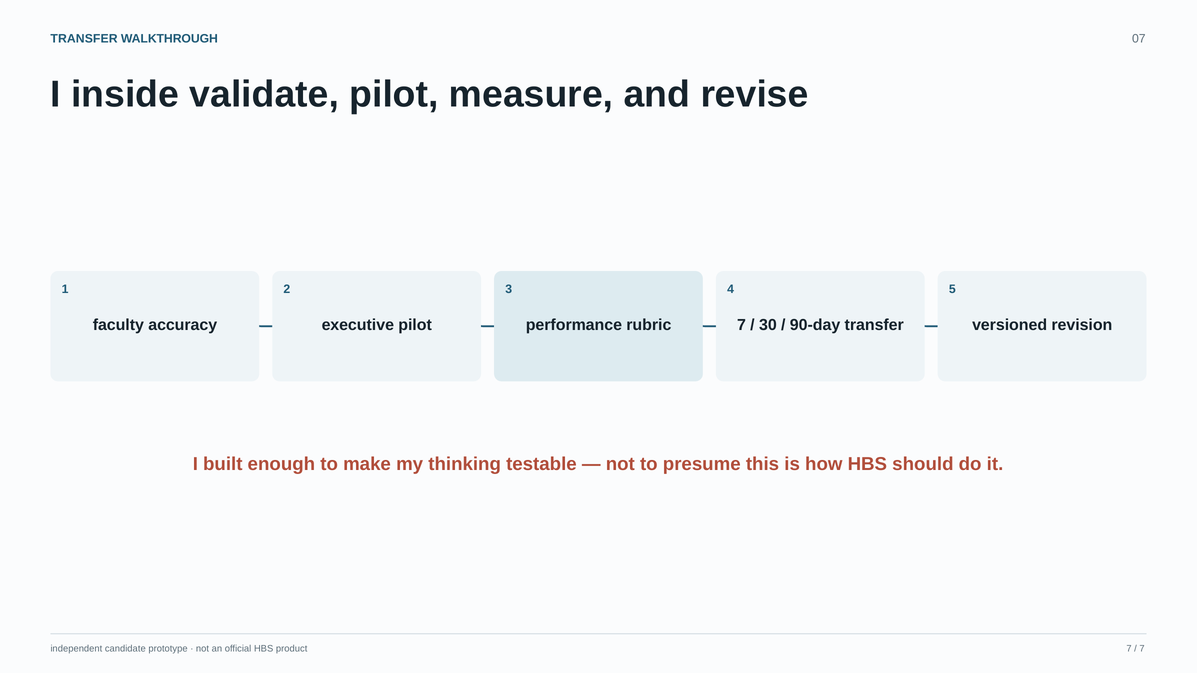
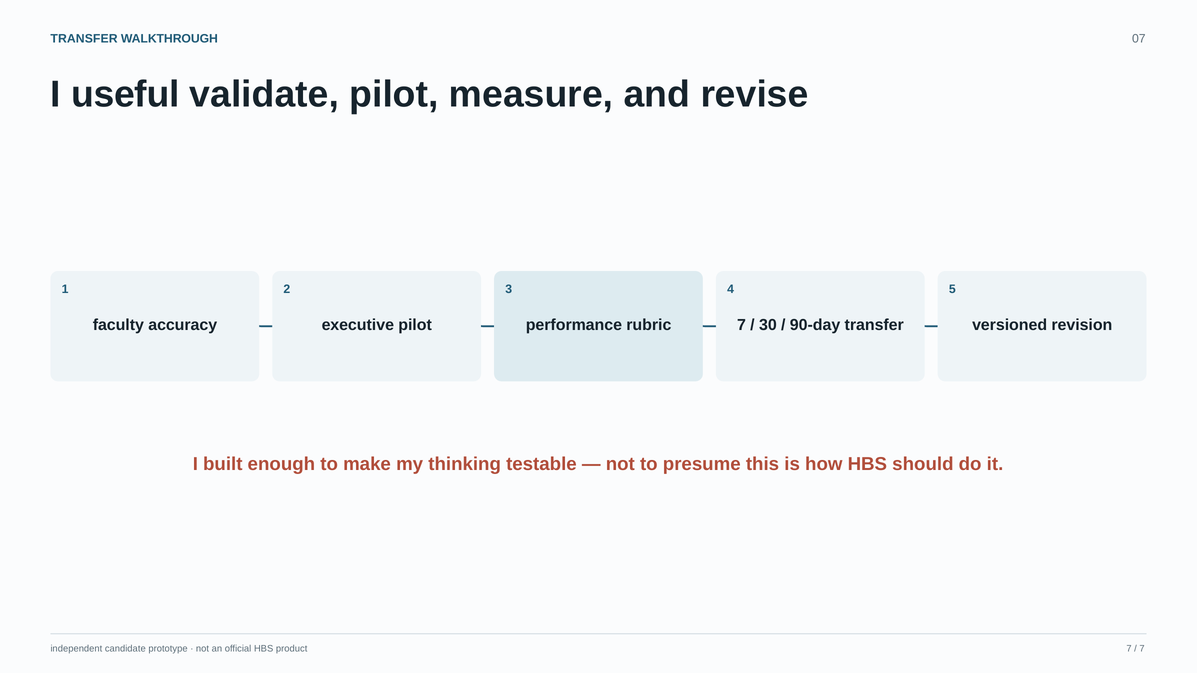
inside: inside -> useful
